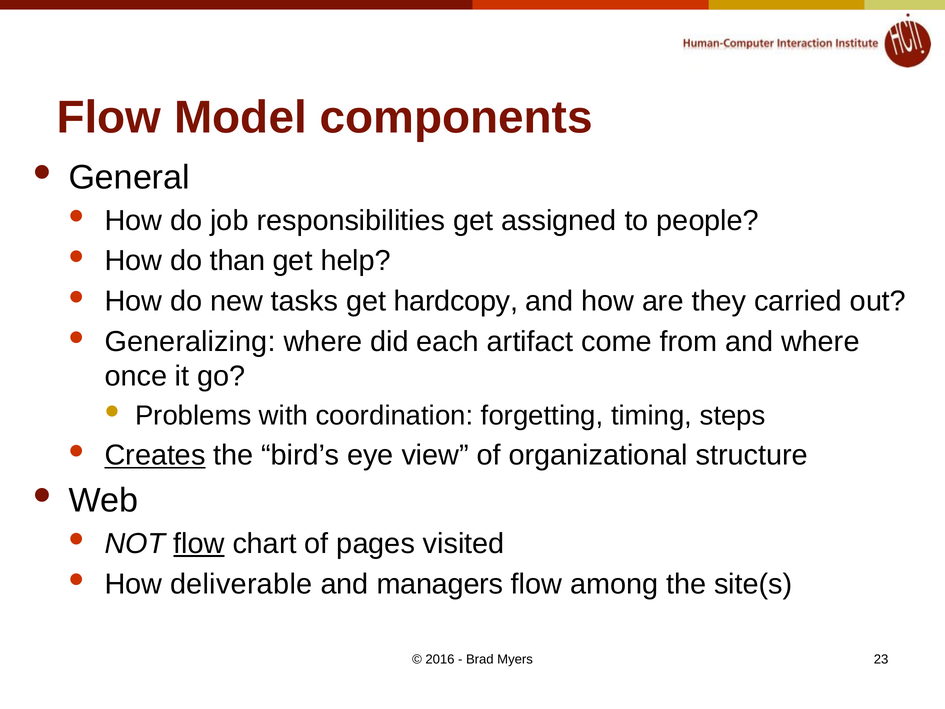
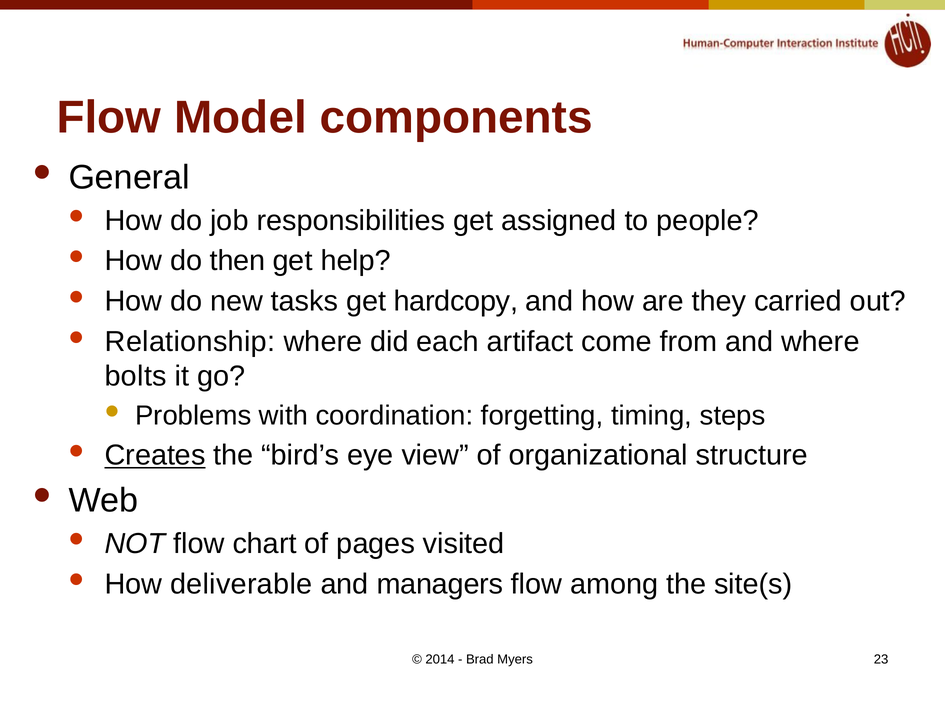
than: than -> then
Generalizing: Generalizing -> Relationship
once: once -> bolts
flow at (199, 543) underline: present -> none
2016: 2016 -> 2014
